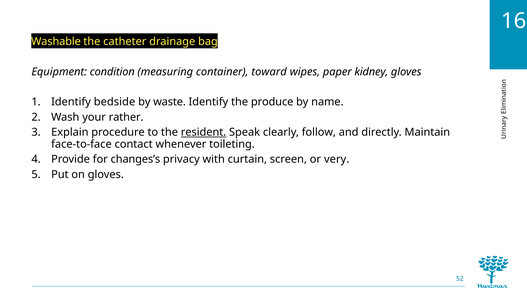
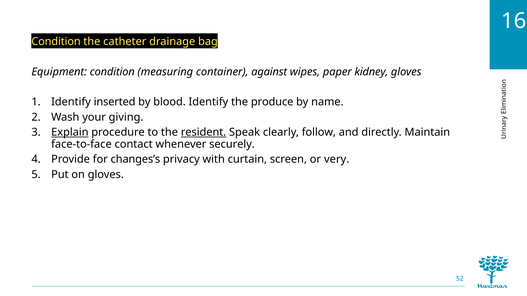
Washable at (56, 42): Washable -> Condition
toward: toward -> against
bedside: bedside -> inserted
waste: waste -> blood
rather: rather -> giving
Explain underline: none -> present
toileting: toileting -> securely
